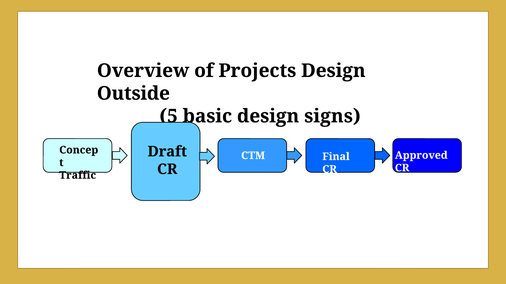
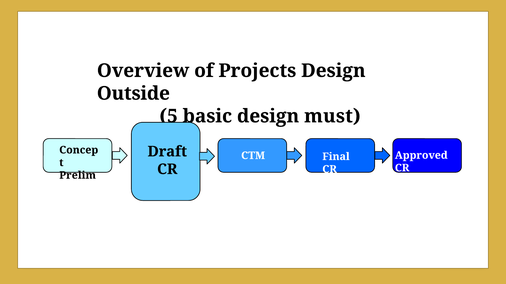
signs: signs -> must
Traffic: Traffic -> Prelim
